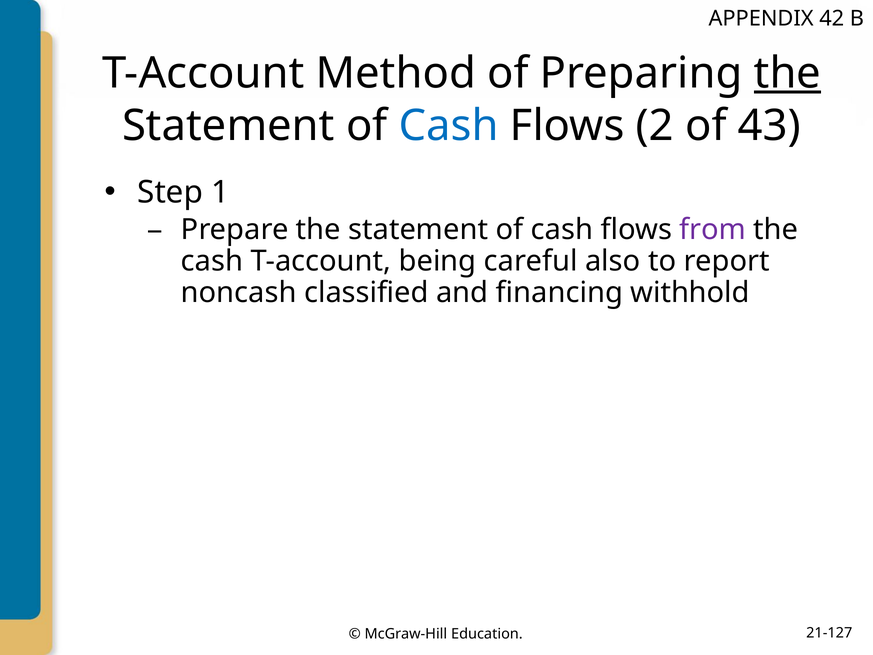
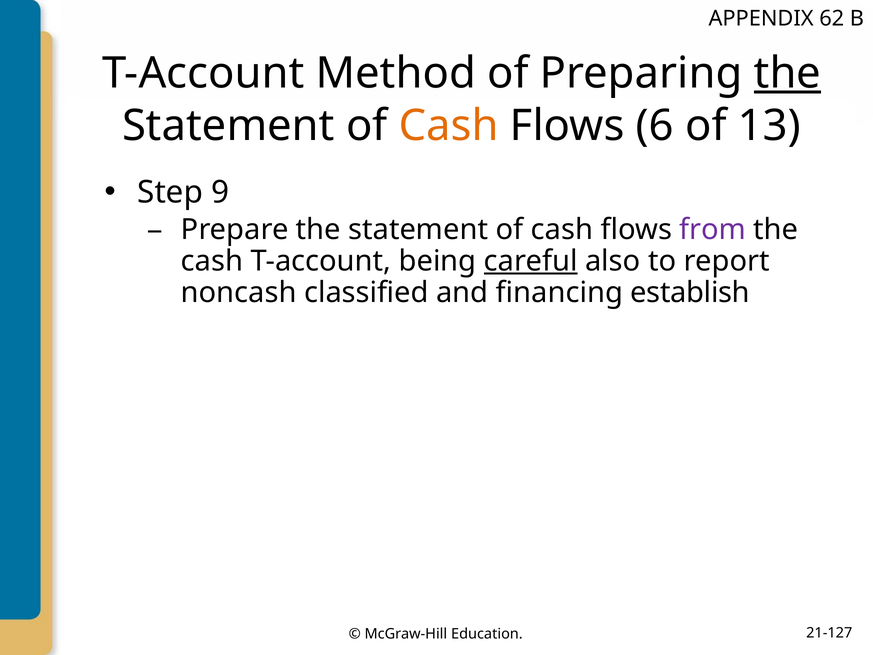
42: 42 -> 62
Cash at (449, 126) colour: blue -> orange
2: 2 -> 6
43: 43 -> 13
1: 1 -> 9
careful underline: none -> present
withhold: withhold -> establish
